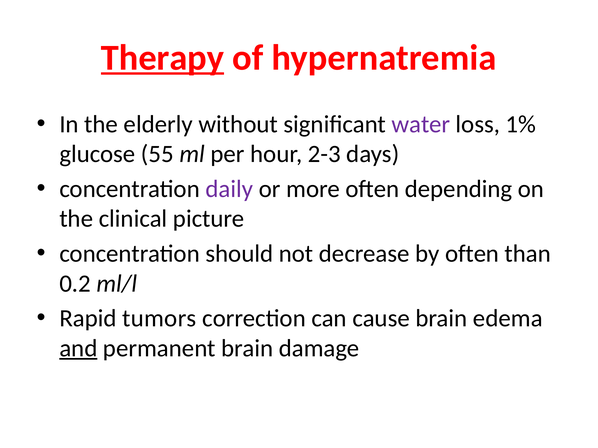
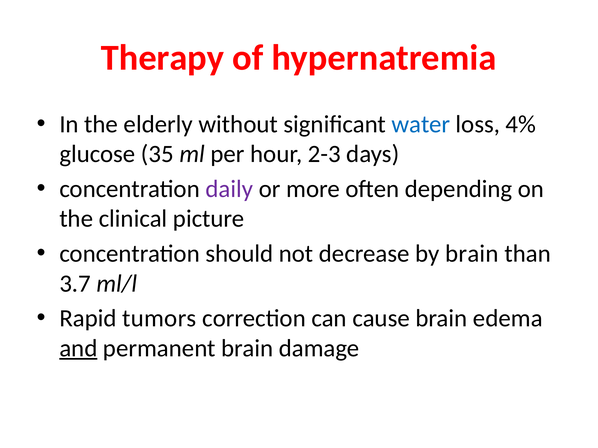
Therapy underline: present -> none
water colour: purple -> blue
1%: 1% -> 4%
55: 55 -> 35
by often: often -> brain
0.2: 0.2 -> 3.7
